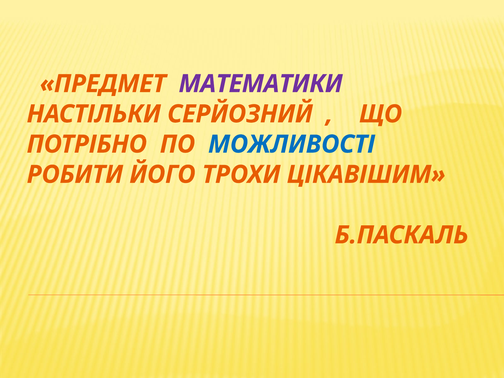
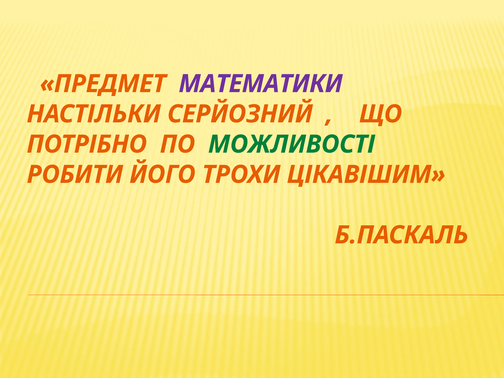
МОЖЛИВОСТІ colour: blue -> green
